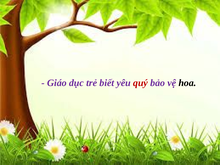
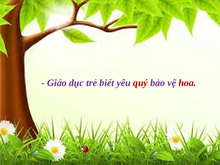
hoa colour: black -> red
